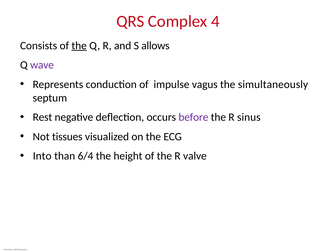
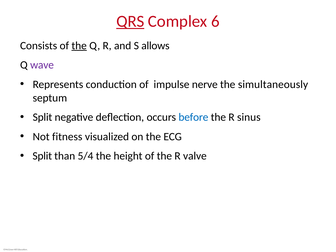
QRS underline: none -> present
4: 4 -> 6
vagus: vagus -> nerve
Rest at (42, 117): Rest -> Split
before colour: purple -> blue
tissues: tissues -> fitness
Into at (42, 156): Into -> Split
6/4: 6/4 -> 5/4
